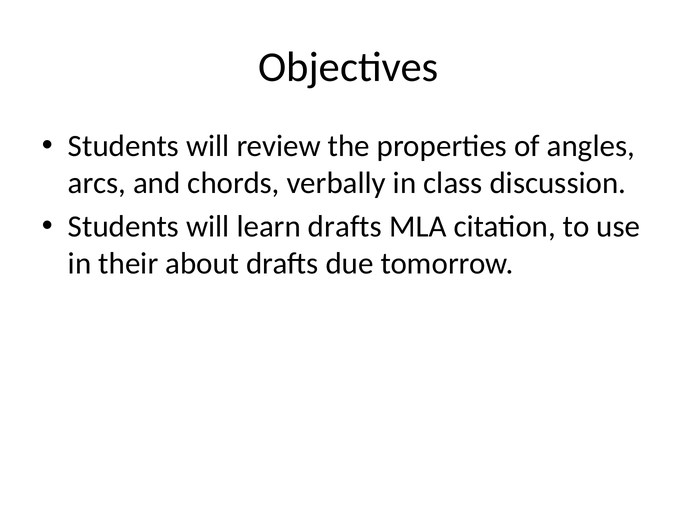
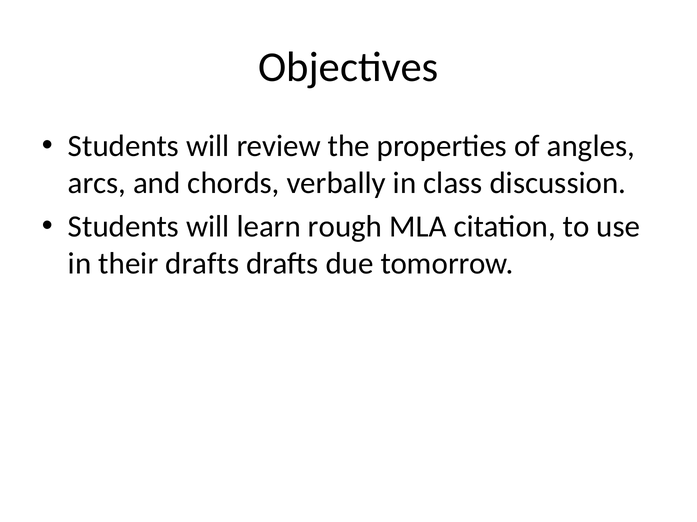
learn drafts: drafts -> rough
their about: about -> drafts
